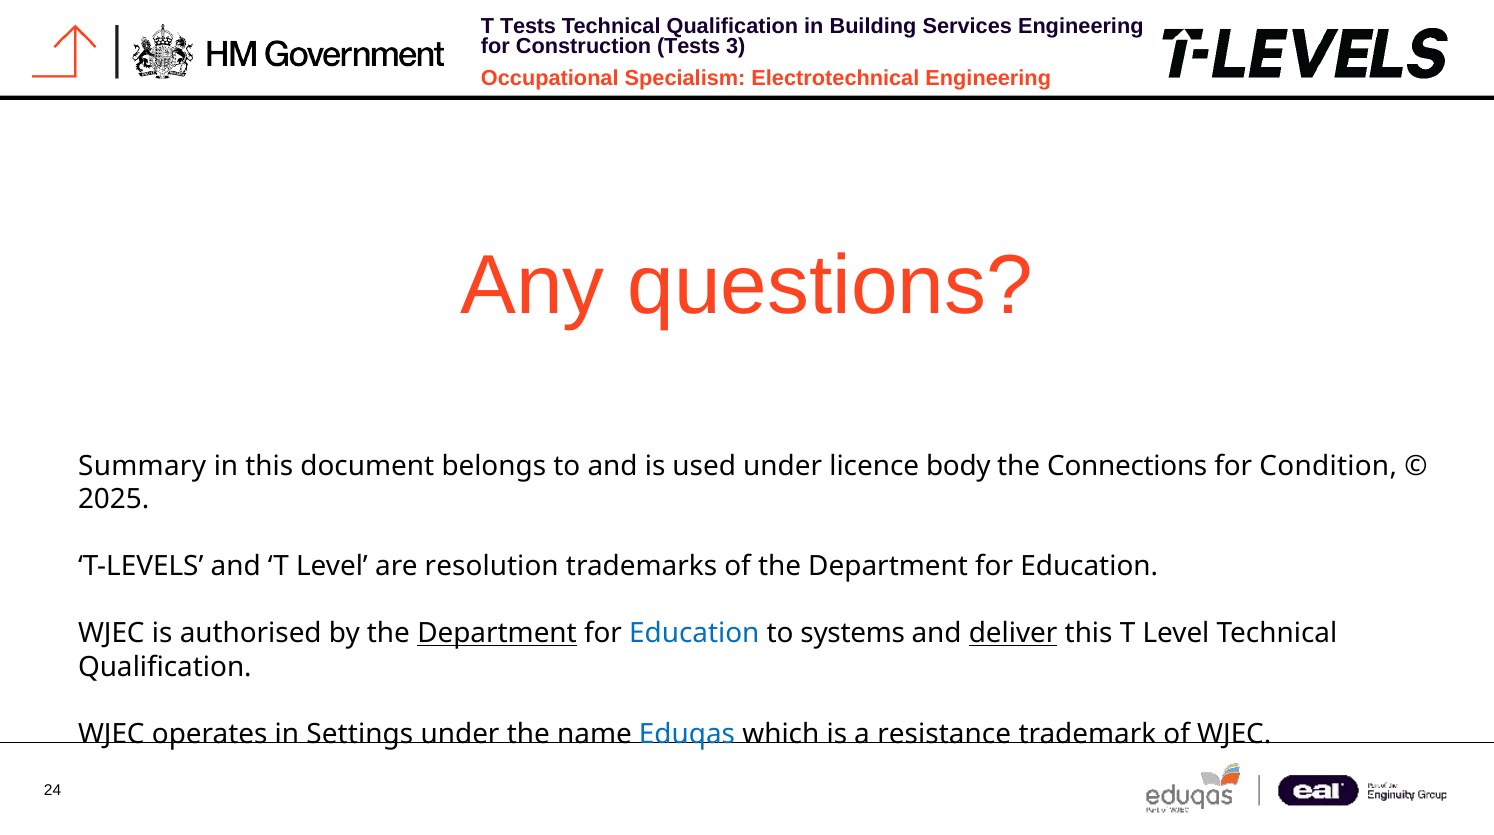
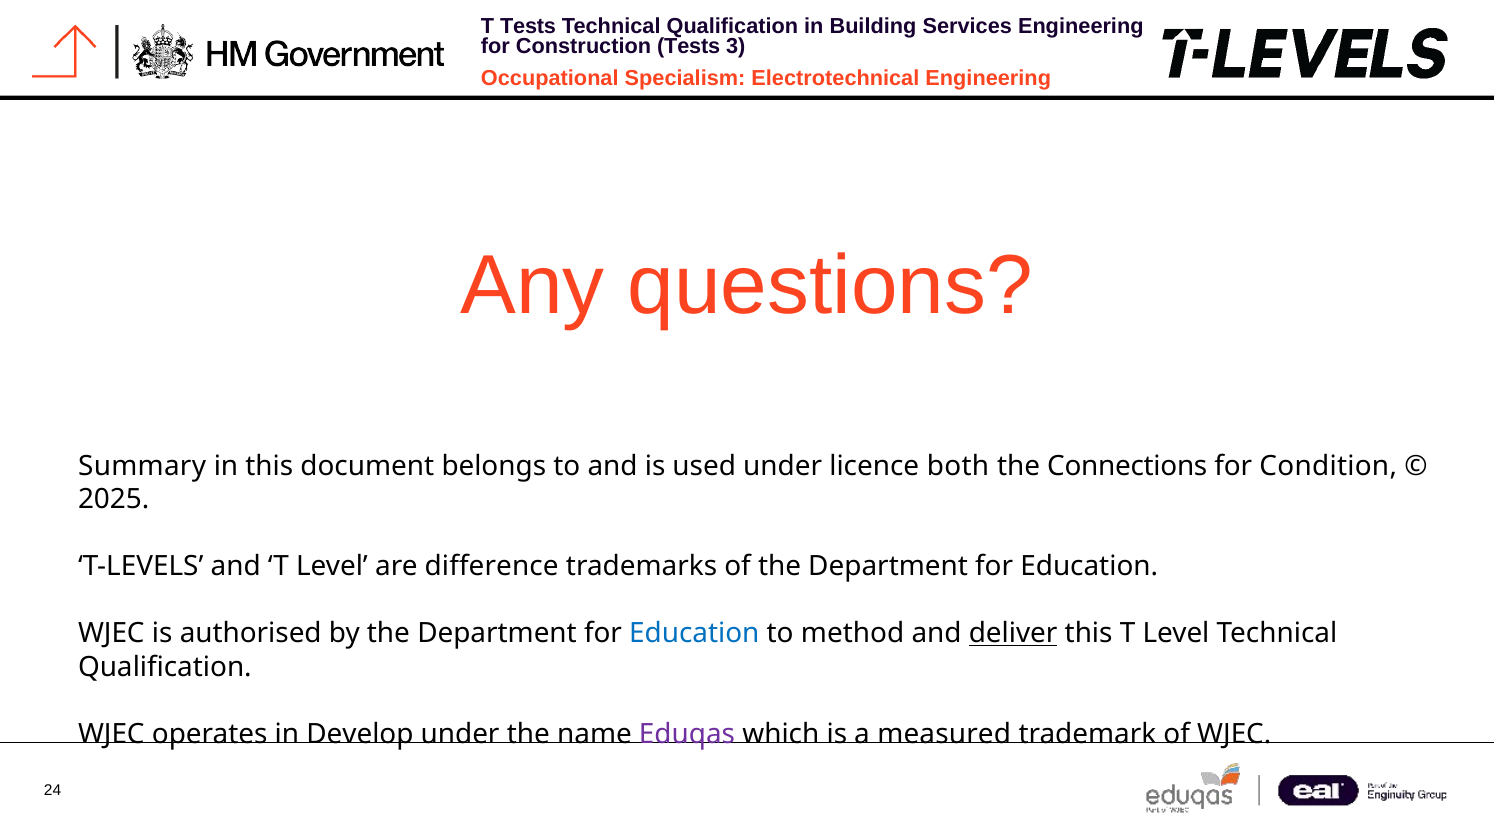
body: body -> both
resolution: resolution -> difference
Department at (497, 634) underline: present -> none
systems: systems -> method
Settings: Settings -> Develop
Eduqas colour: blue -> purple
resistance: resistance -> measured
